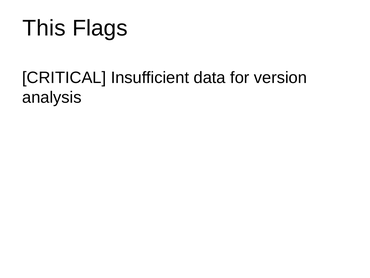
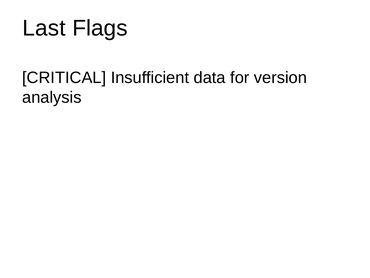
This: This -> Last
